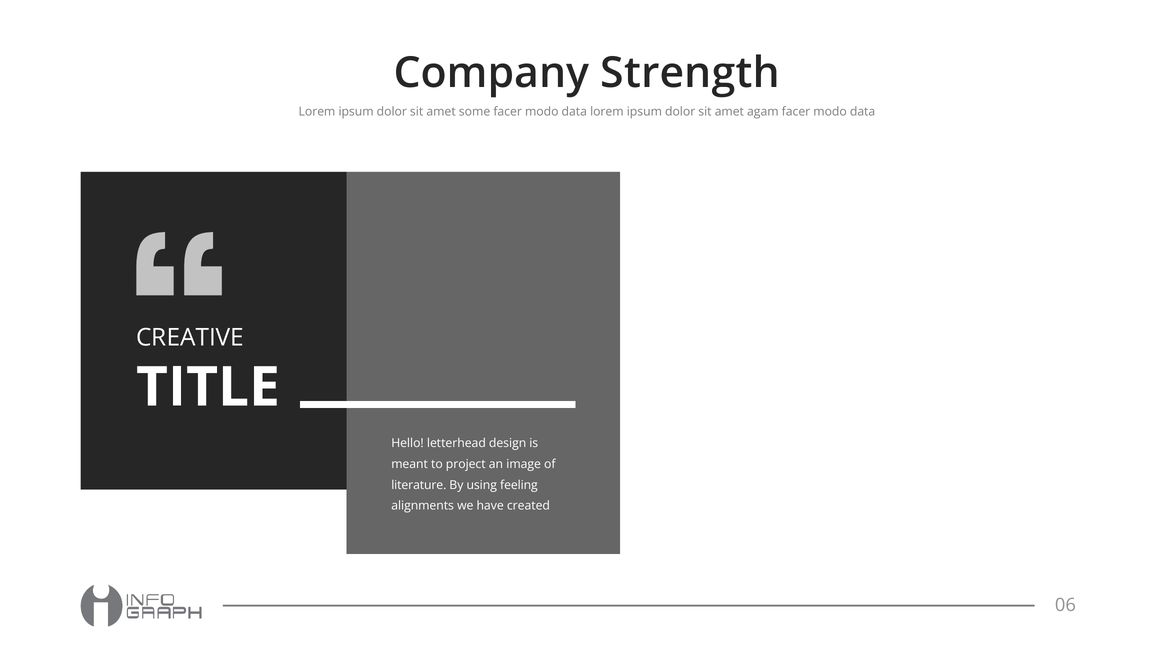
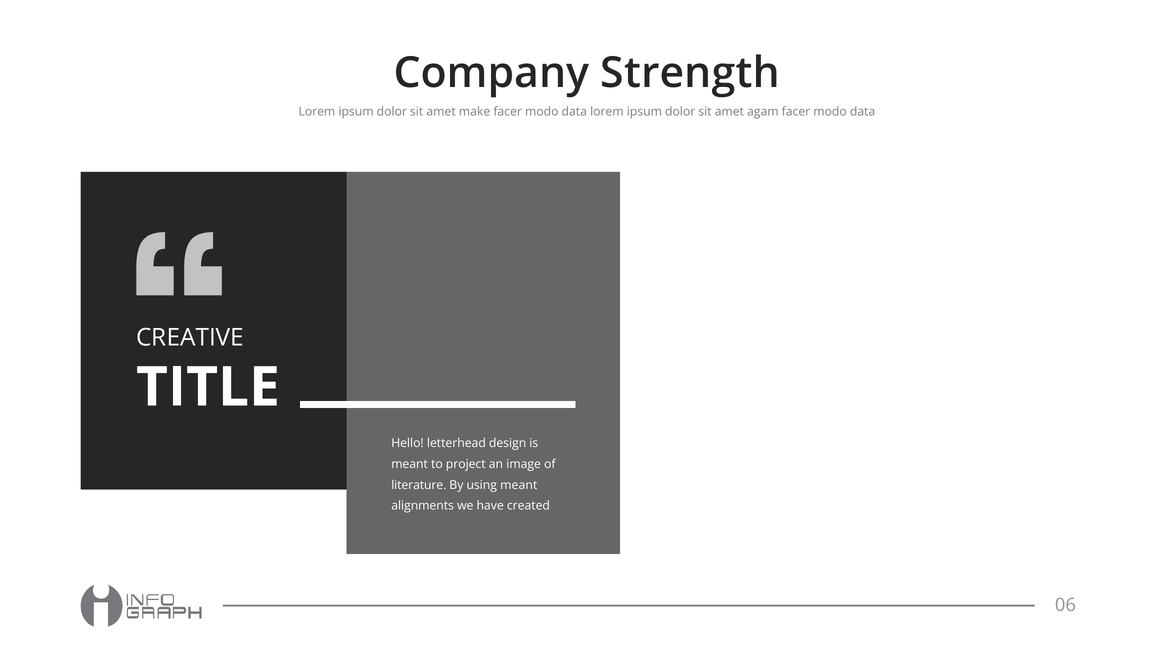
some: some -> make
using feeling: feeling -> meant
